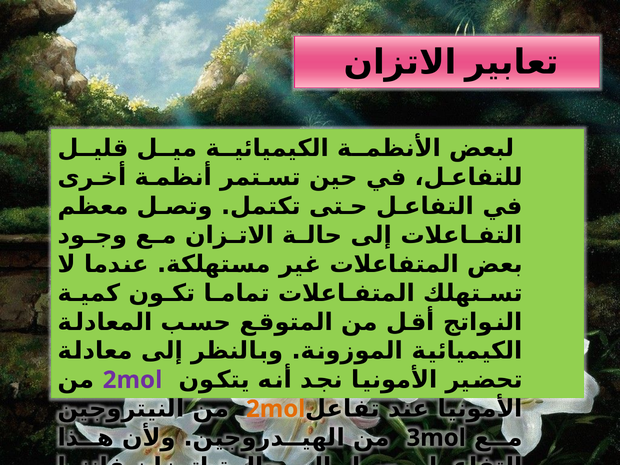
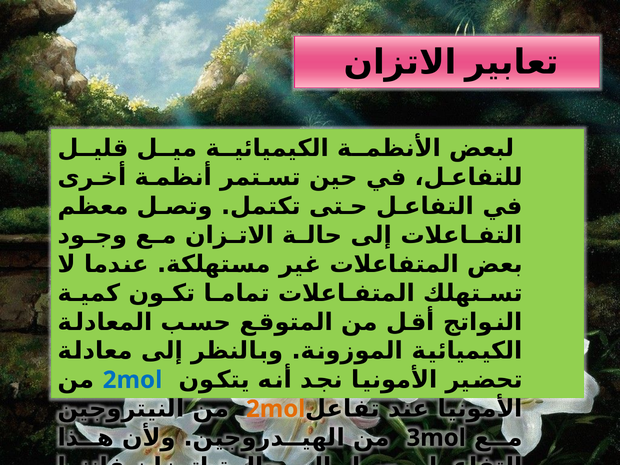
2mol at (132, 380) colour: purple -> blue
